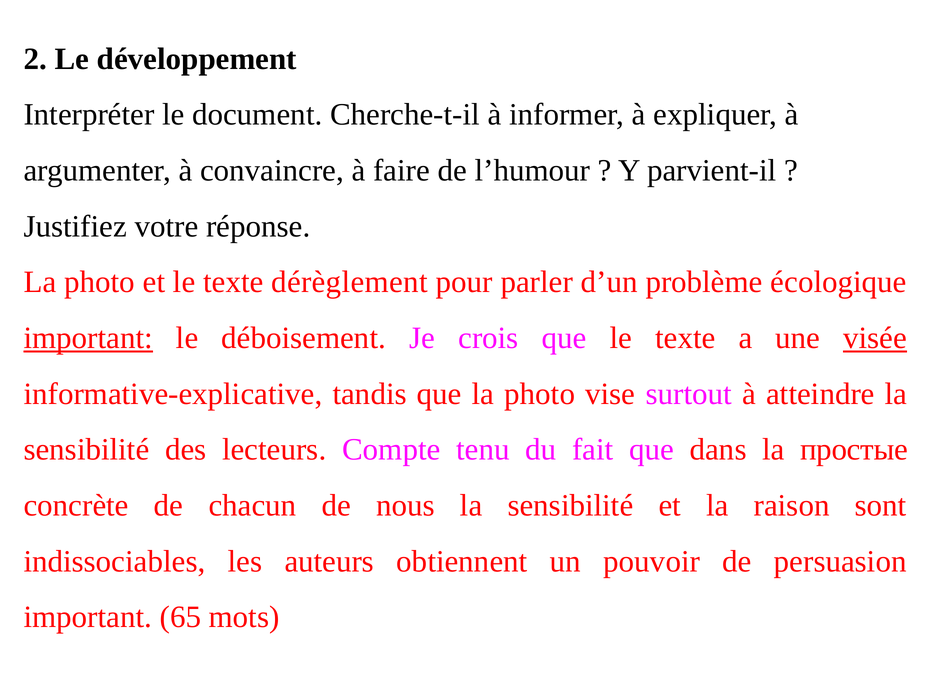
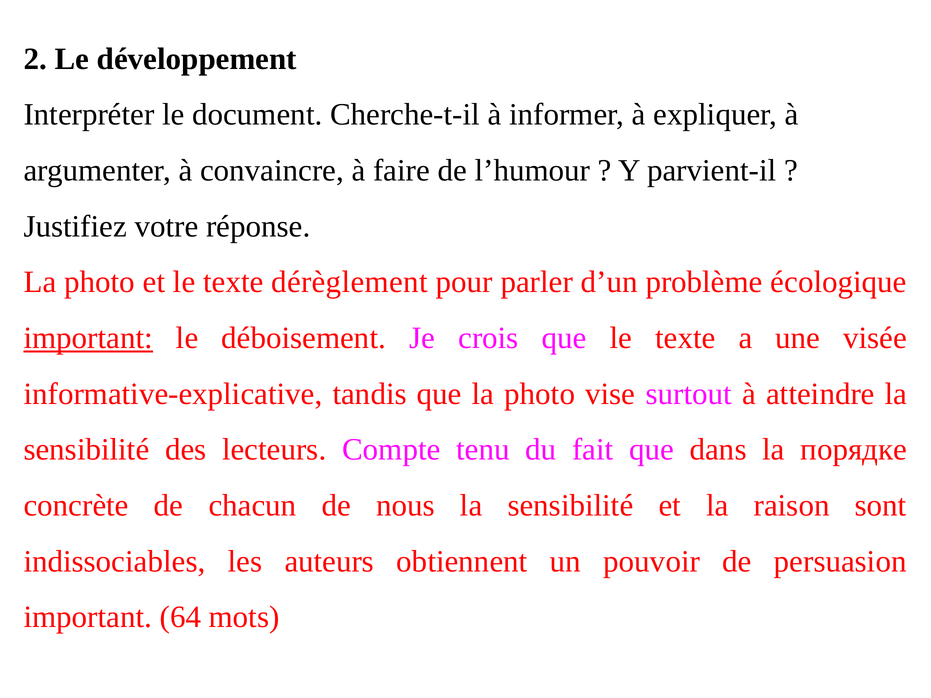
visée underline: present -> none
простые: простые -> порядке
65: 65 -> 64
